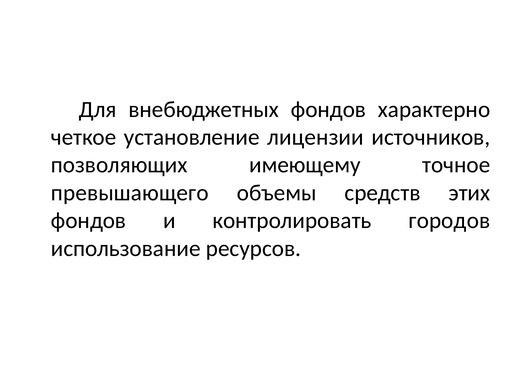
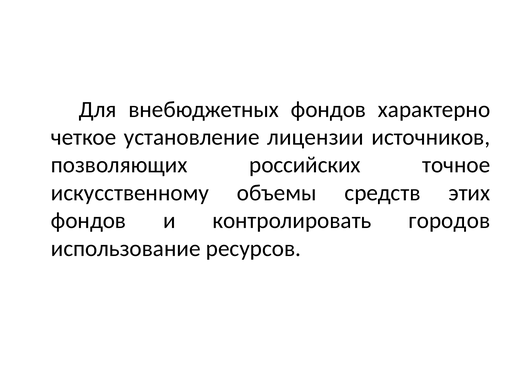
имеющему: имеющему -> российских
превышающего: превышающего -> искусственному
